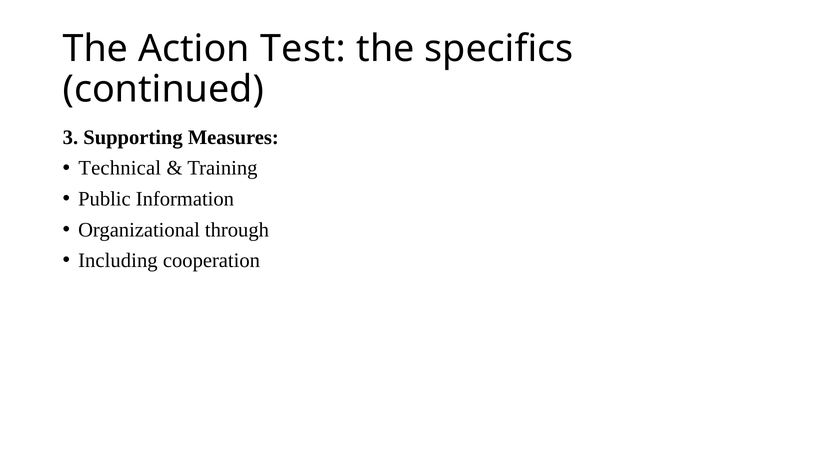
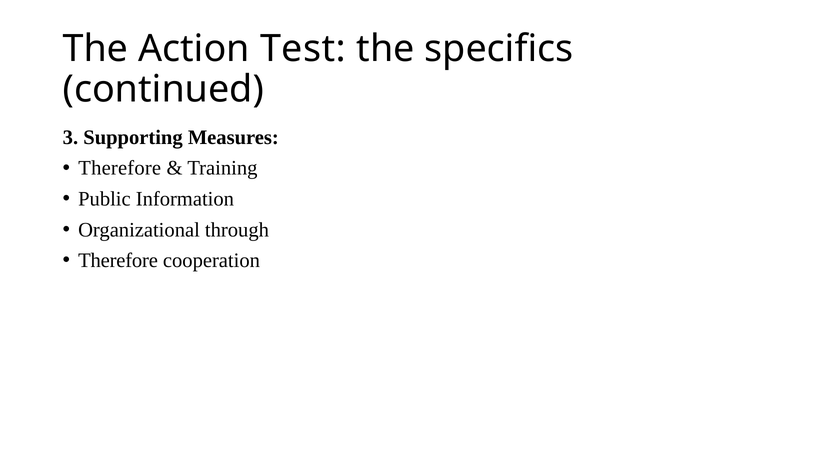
Technical at (120, 168): Technical -> Therefore
Including at (118, 260): Including -> Therefore
